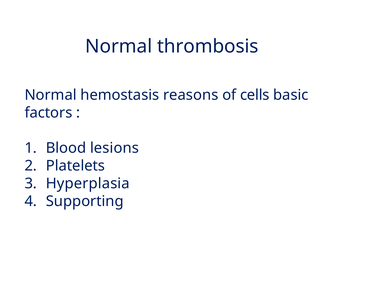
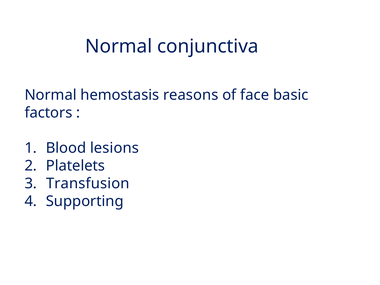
thrombosis: thrombosis -> conjunctiva
cells: cells -> face
Hyperplasia: Hyperplasia -> Transfusion
